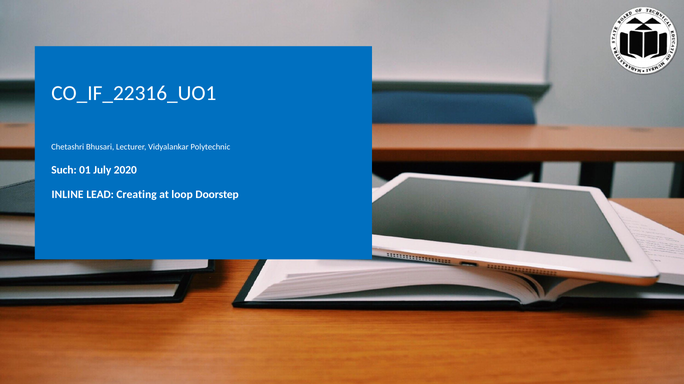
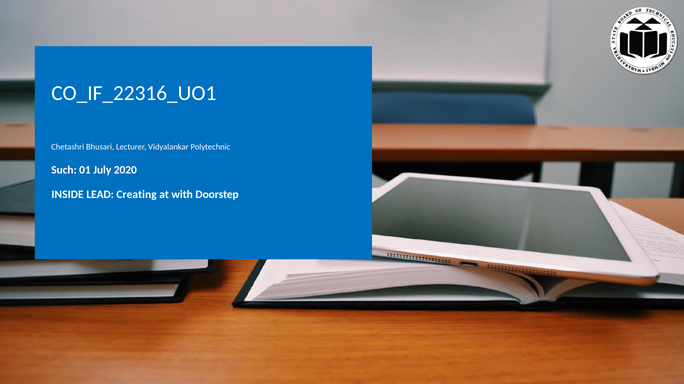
INLINE: INLINE -> INSIDE
loop: loop -> with
